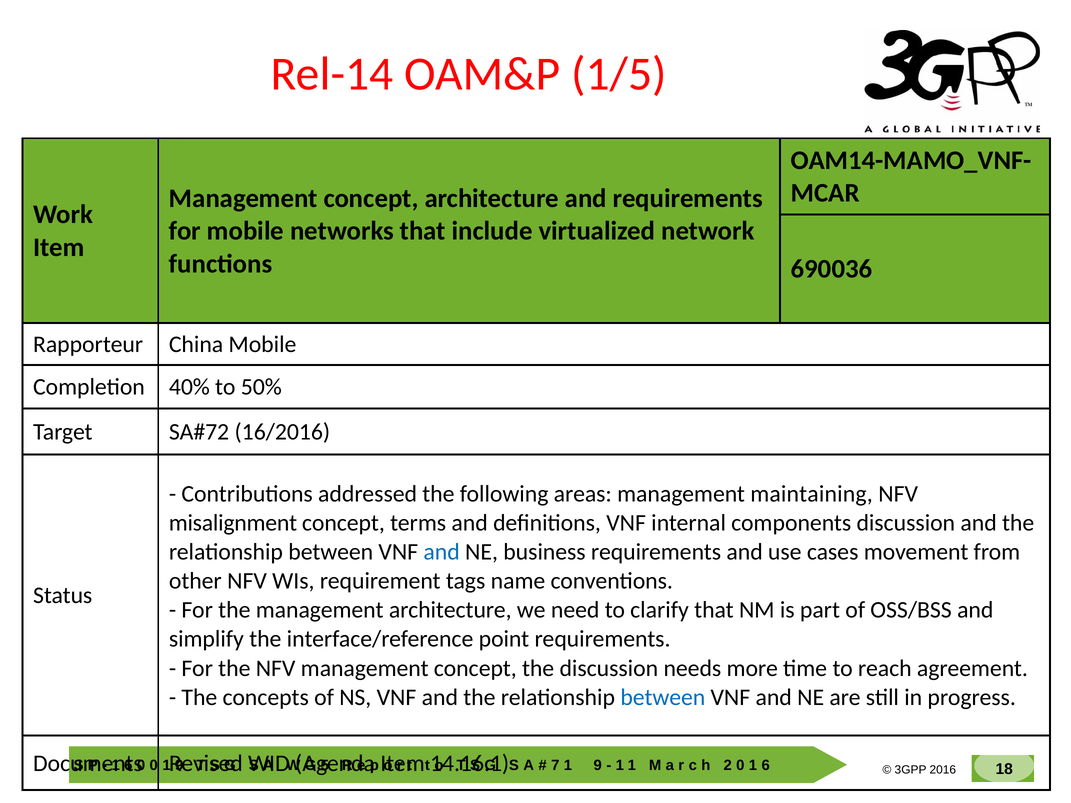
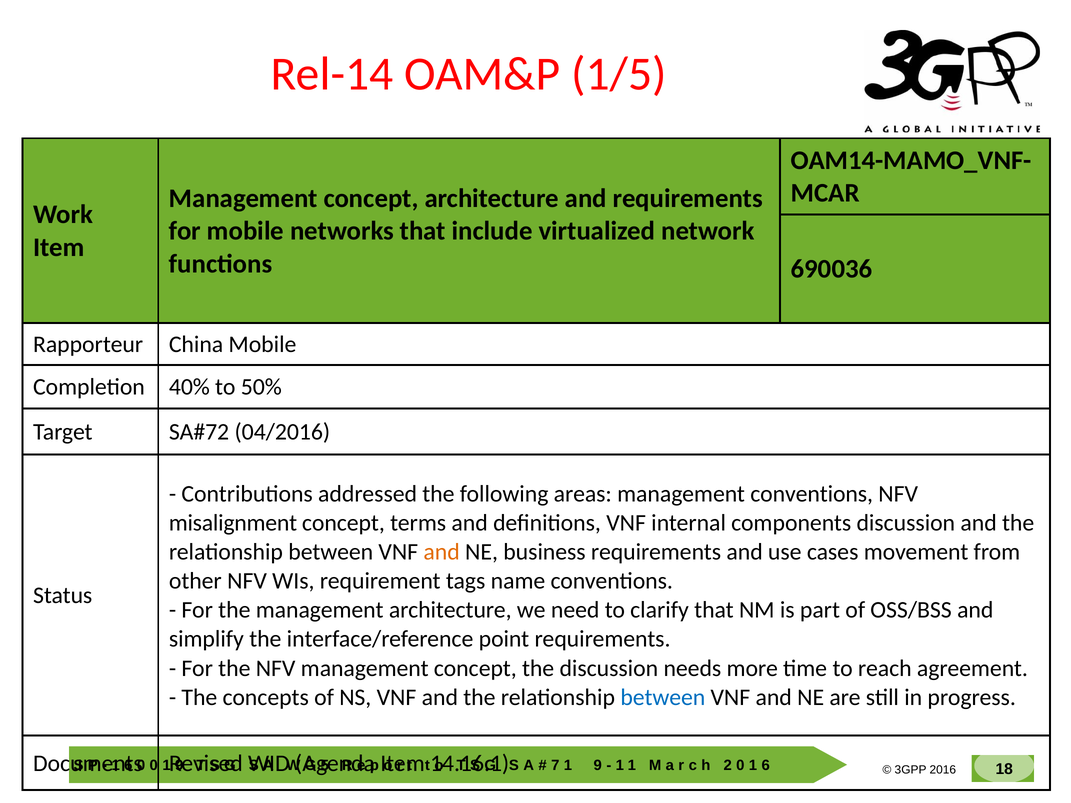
16/2016: 16/2016 -> 04/2016
management maintaining: maintaining -> conventions
and at (442, 552) colour: blue -> orange
